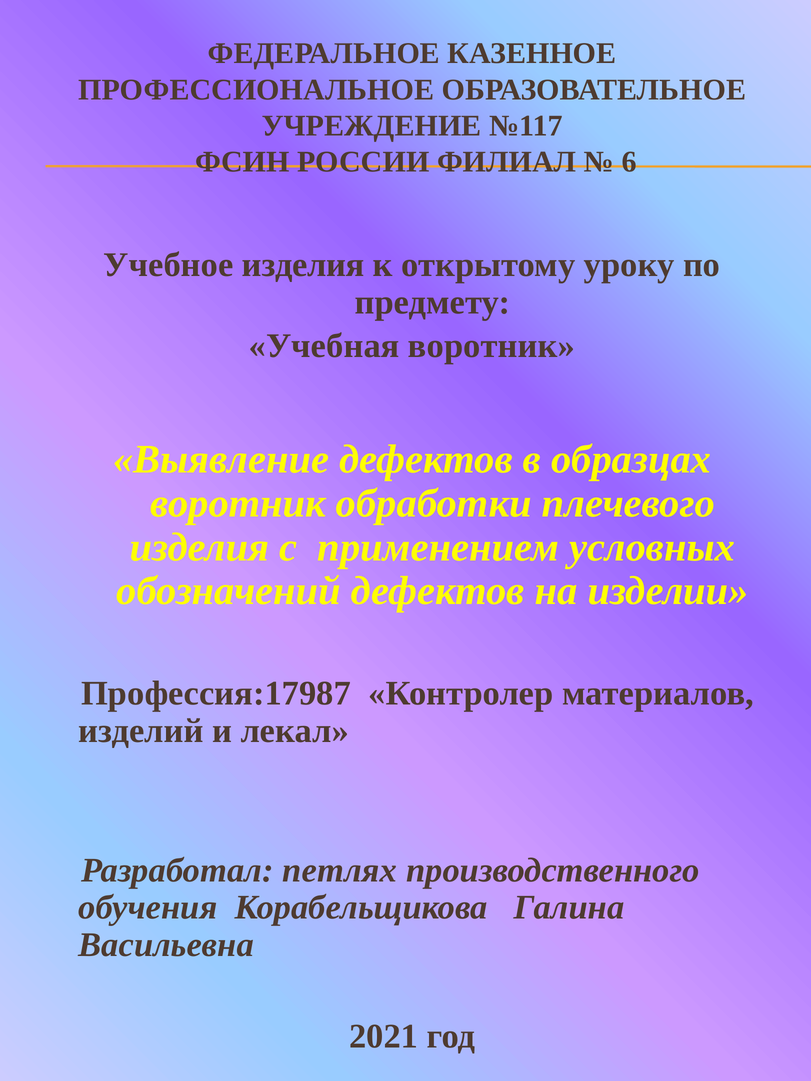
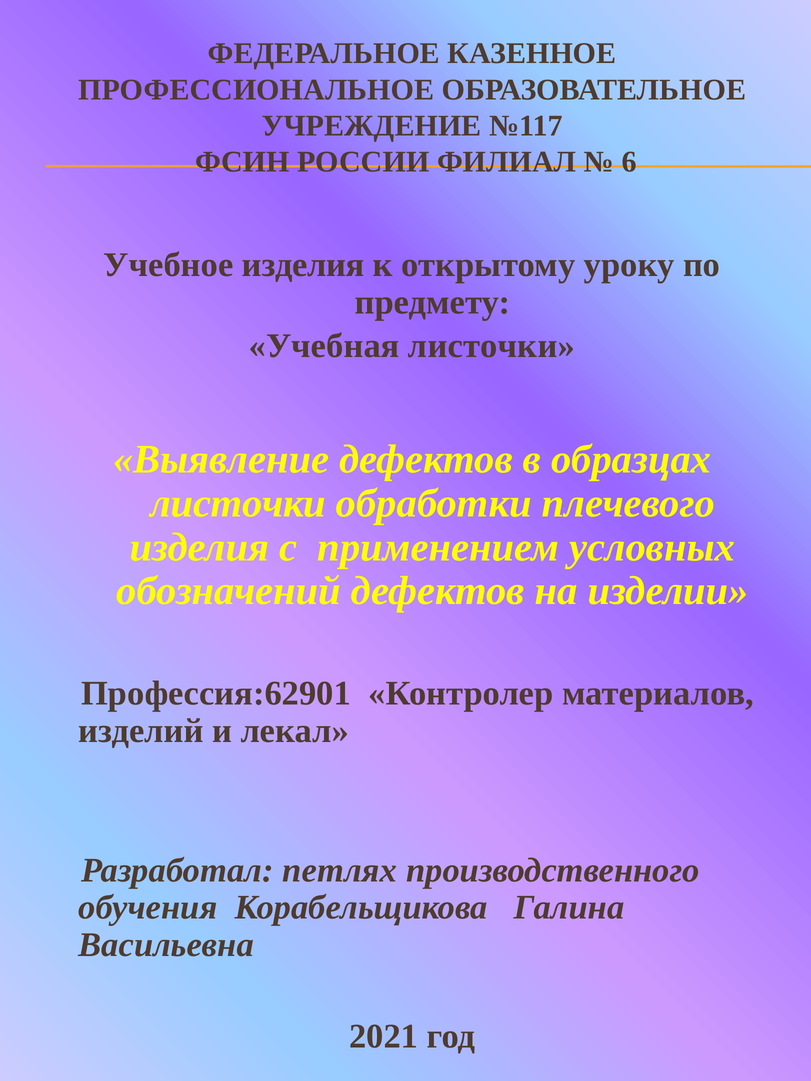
Учебная воротник: воротник -> листочки
воротник at (238, 503): воротник -> листочки
Профессия:17987: Профессия:17987 -> Профессия:62901
